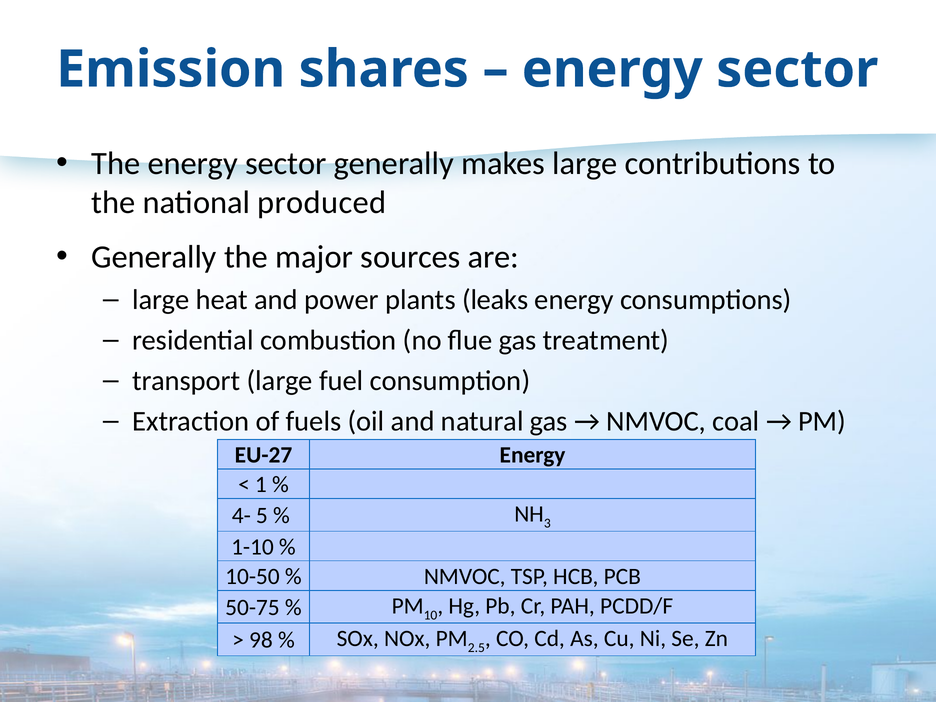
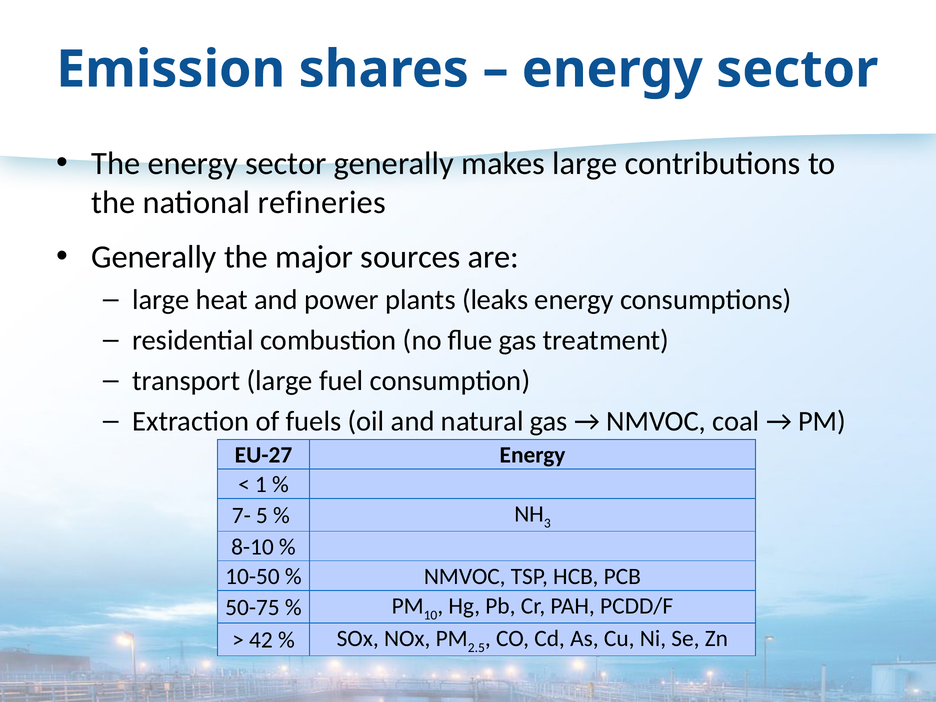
produced: produced -> refineries
4-: 4- -> 7-
1-10: 1-10 -> 8-10
98: 98 -> 42
